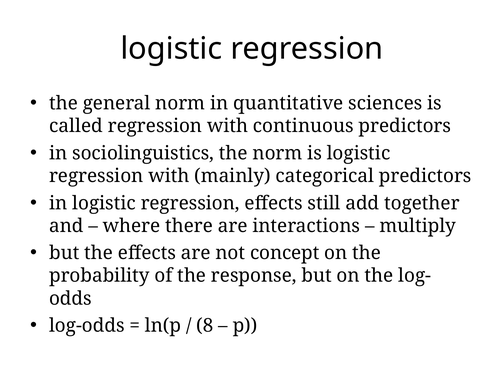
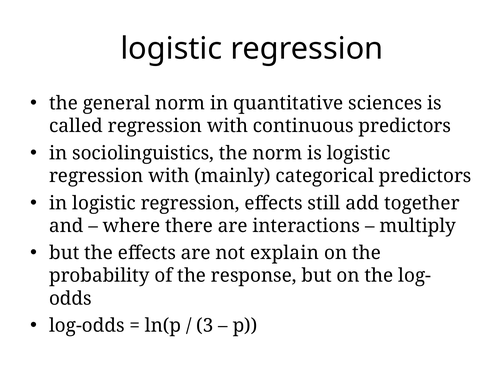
concept: concept -> explain
8: 8 -> 3
